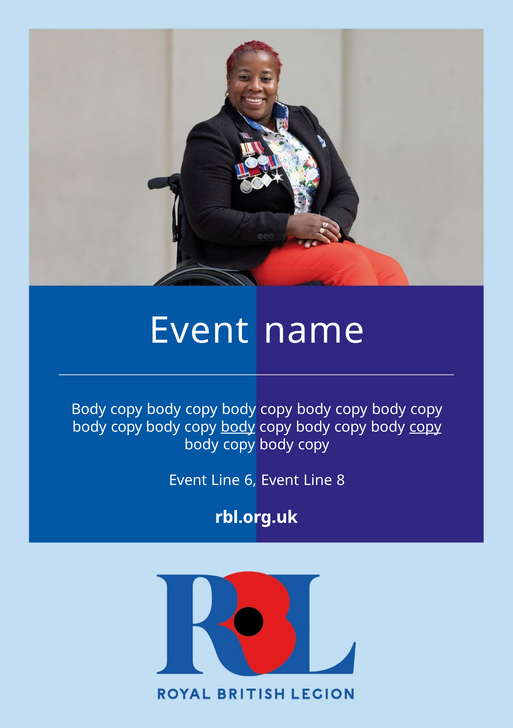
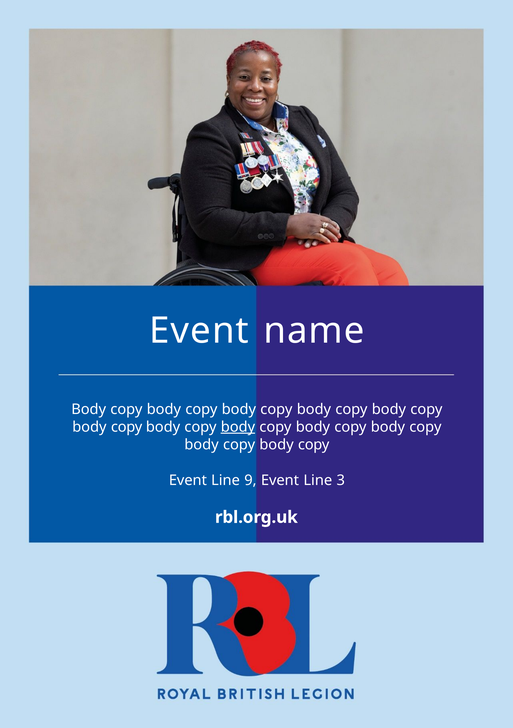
copy at (425, 427) underline: present -> none
6: 6 -> 9
8: 8 -> 3
